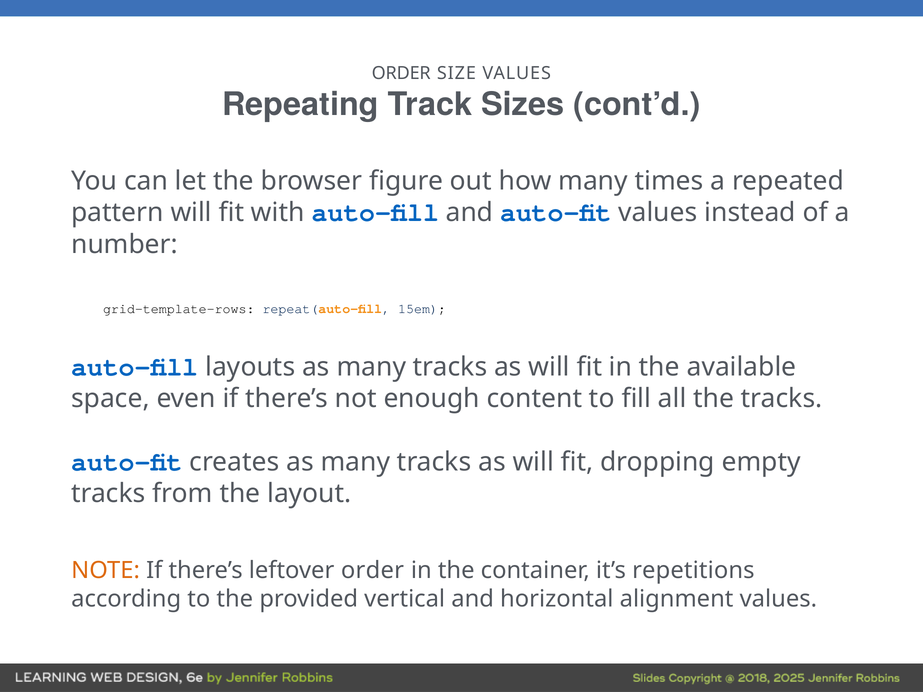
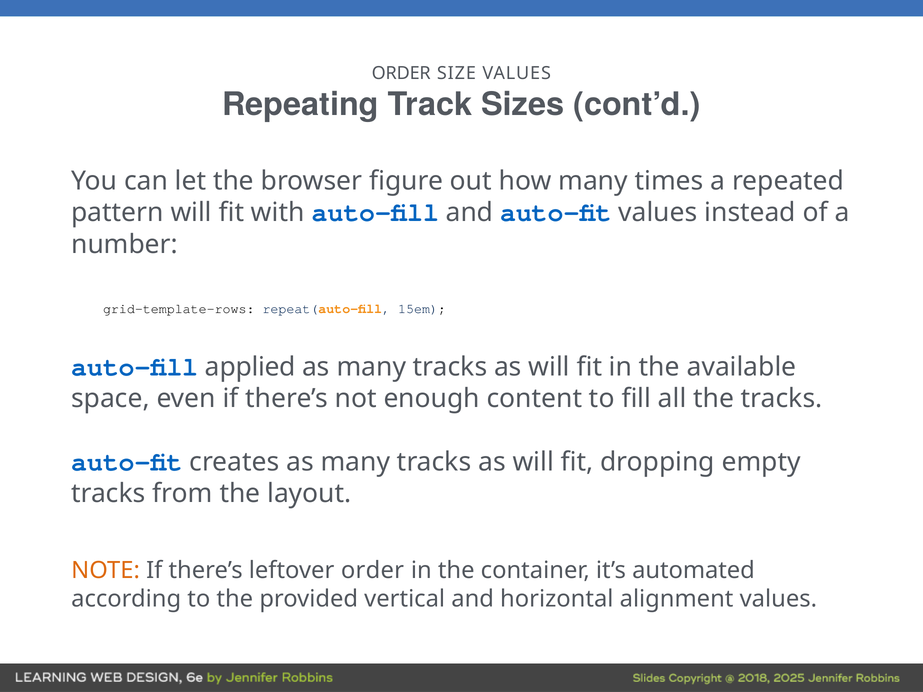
layouts: layouts -> applied
repetitions: repetitions -> automated
